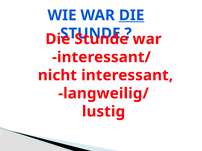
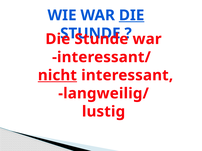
nicht underline: none -> present
